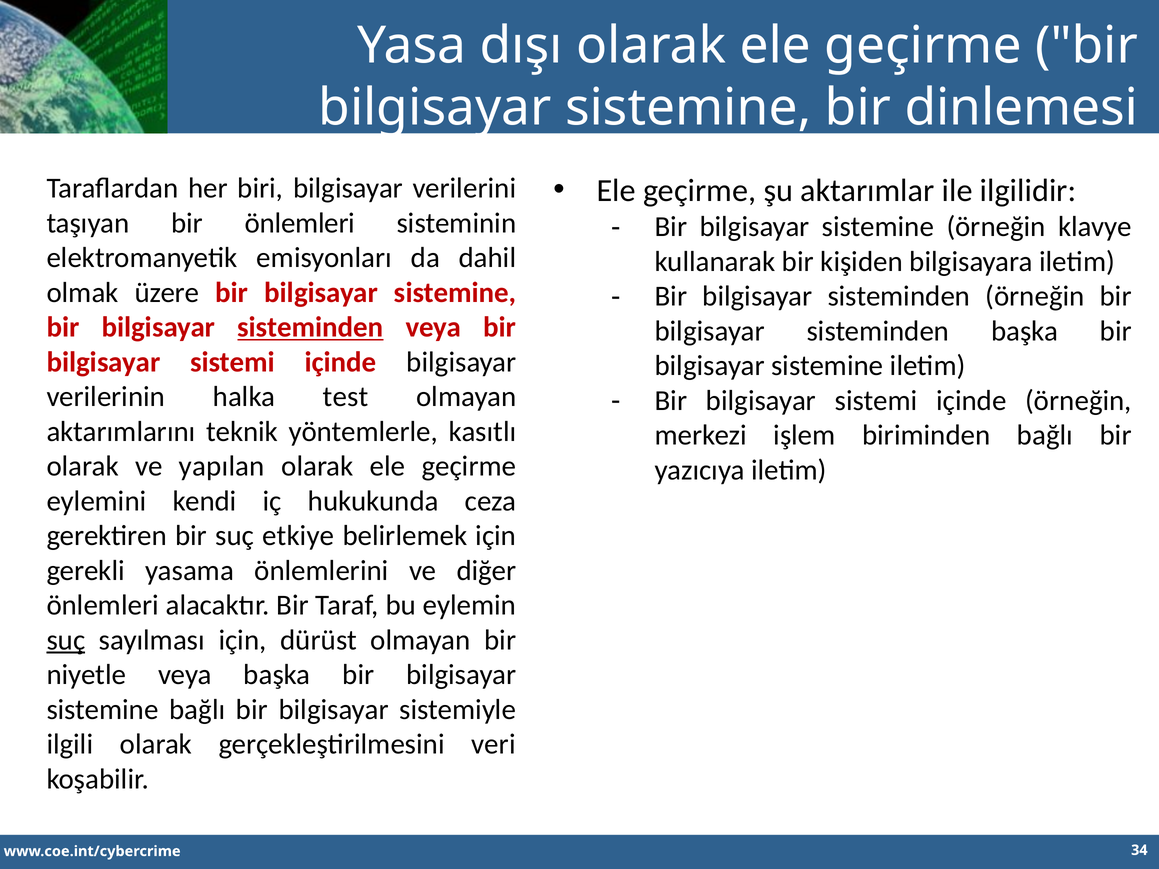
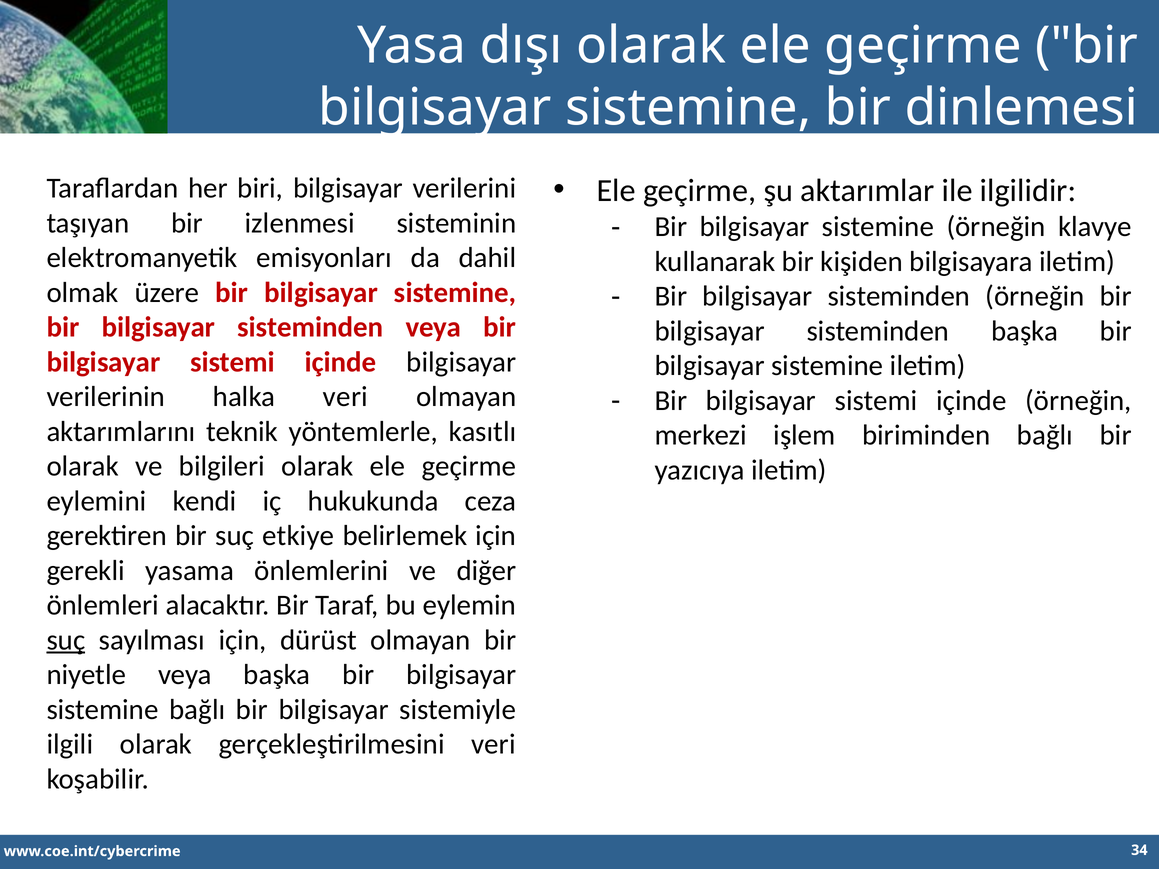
bir önlemleri: önlemleri -> izlenmesi
sisteminden at (310, 327) underline: present -> none
halka test: test -> veri
yapılan: yapılan -> bilgileri
